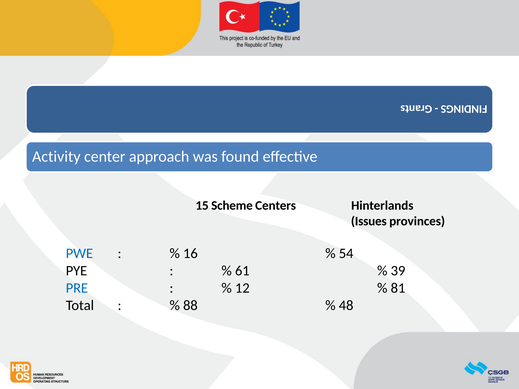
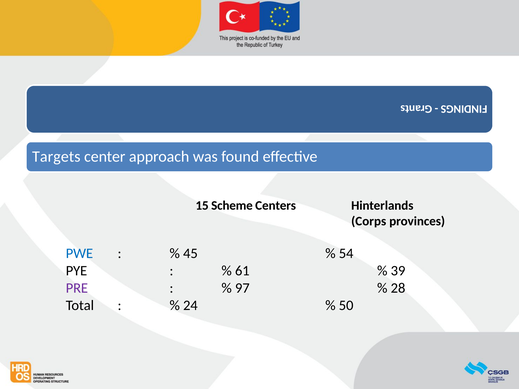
Activity: Activity -> Targets
Issues: Issues -> Corps
16: 16 -> 45
PRE colour: blue -> purple
12: 12 -> 97
81: 81 -> 28
88: 88 -> 24
48: 48 -> 50
